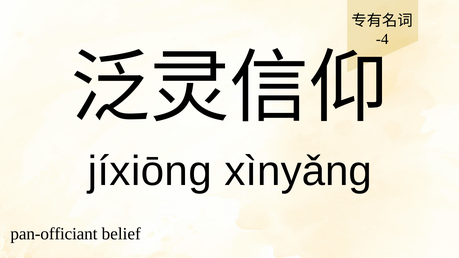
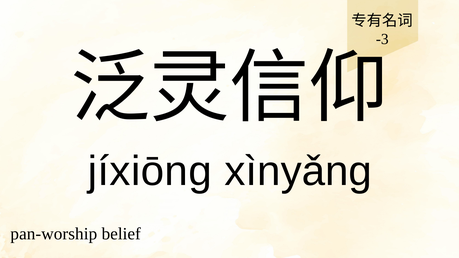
-4: -4 -> -3
pan-officiant: pan-officiant -> pan-worship
